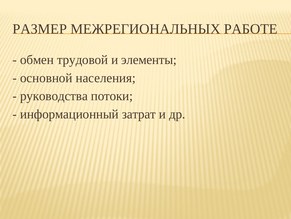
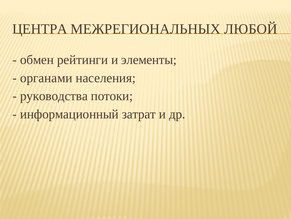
РАЗМЕР: РАЗМЕР -> ЦЕНТРА
РАБОТЕ: РАБОТЕ -> ЛЮБОЙ
трудовой: трудовой -> рейтинги
основной: основной -> органами
